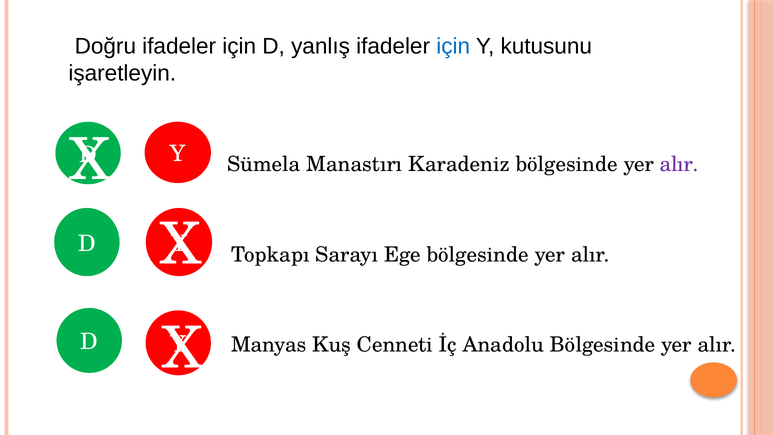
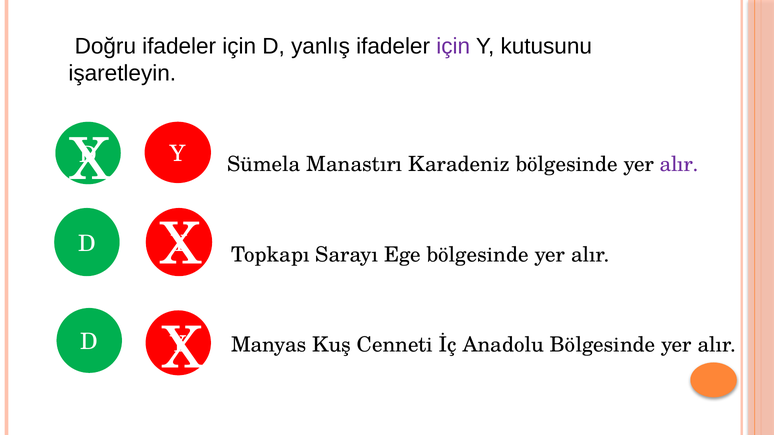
için at (453, 46) colour: blue -> purple
